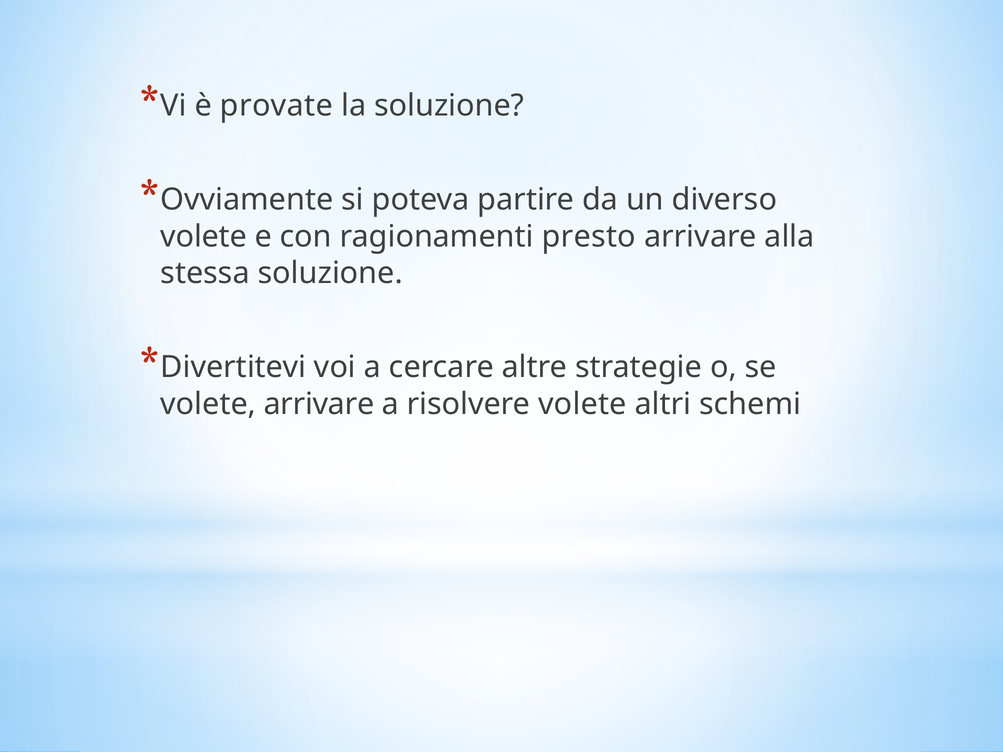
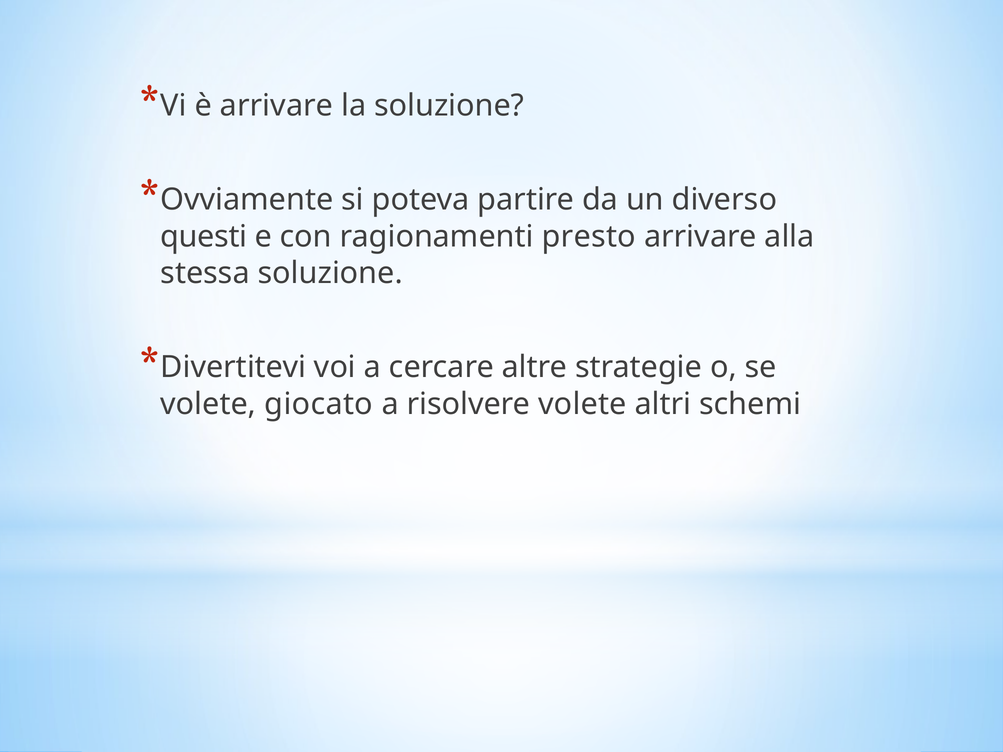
è provate: provate -> arrivare
volete at (204, 237): volete -> questi
volete arrivare: arrivare -> giocato
